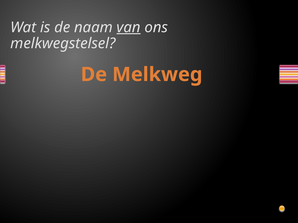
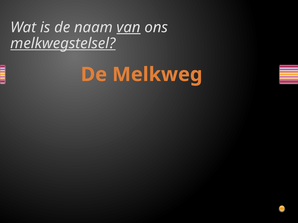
melkwegstelsel underline: none -> present
